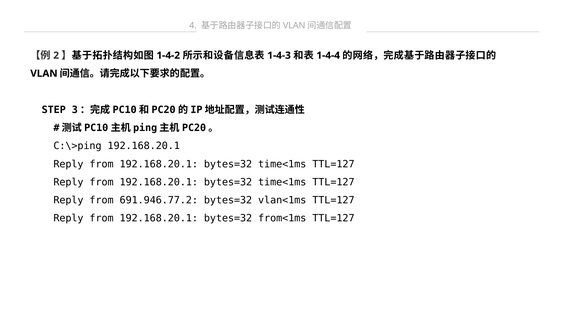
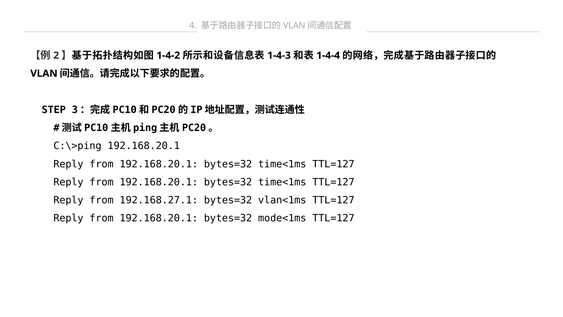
691.946.77.2: 691.946.77.2 -> 192.168.27.1
from<1ms: from<1ms -> mode<1ms
